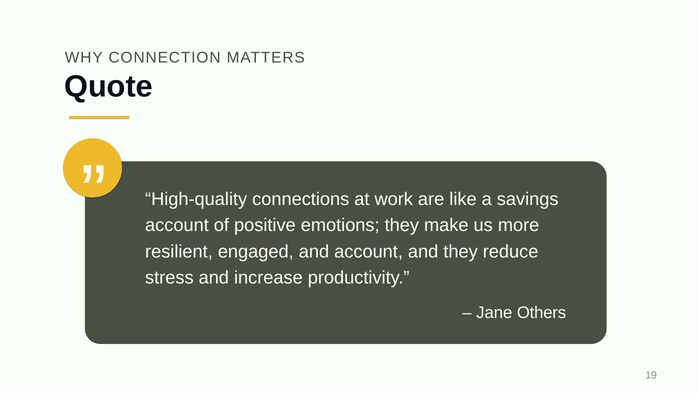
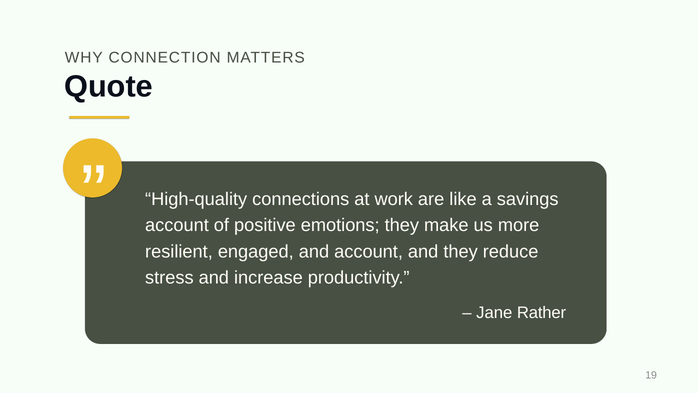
Others: Others -> Rather
